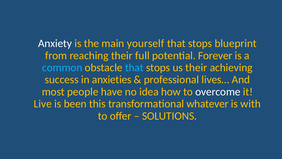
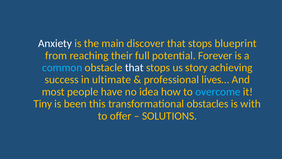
yourself: yourself -> discover
that at (134, 67) colour: light blue -> white
us their: their -> story
anxieties: anxieties -> ultimate
overcome colour: white -> light blue
Live: Live -> Tiny
whatever: whatever -> obstacles
